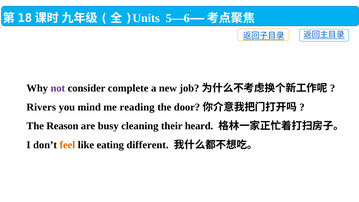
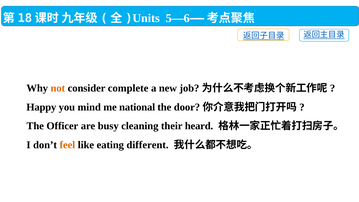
not colour: purple -> orange
Rivers: Rivers -> Happy
reading: reading -> national
Reason: Reason -> Officer
